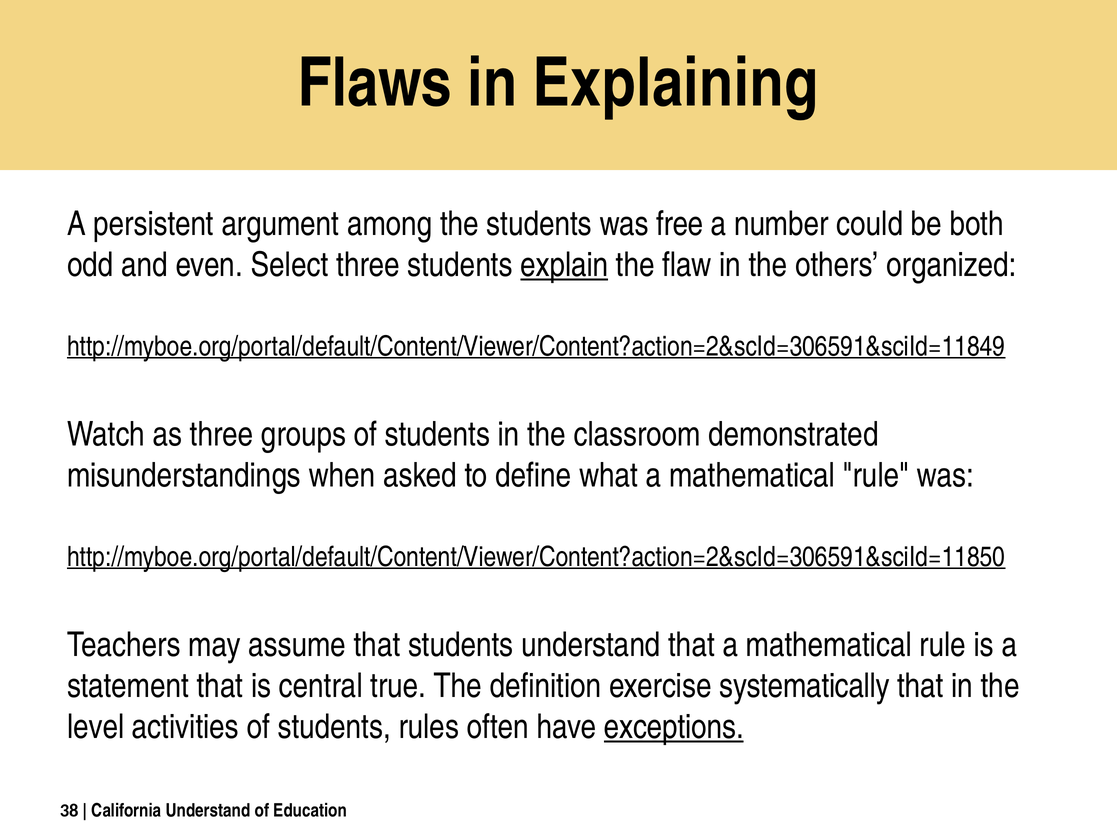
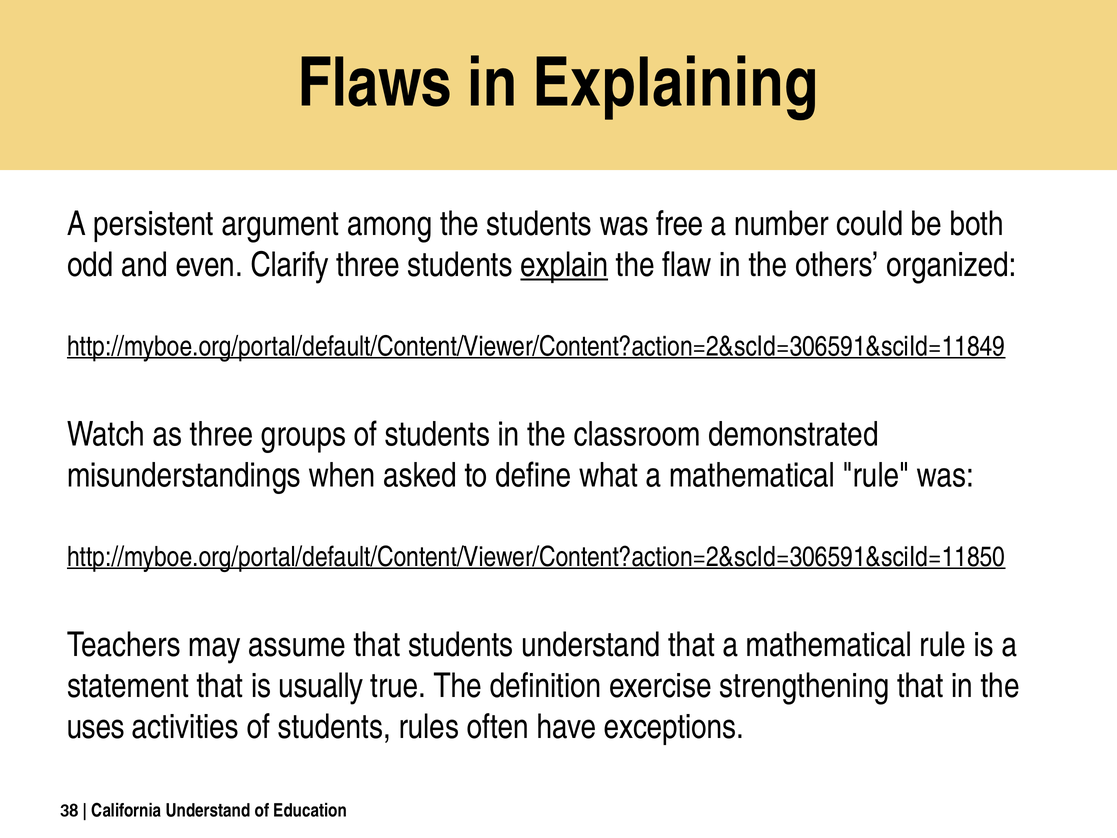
Select: Select -> Clarify
central: central -> usually
systematically: systematically -> strengthening
level: level -> uses
exceptions underline: present -> none
